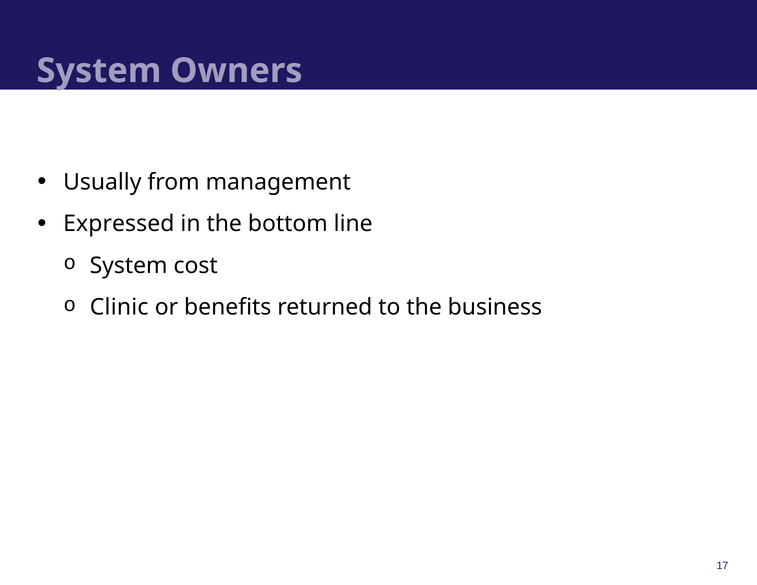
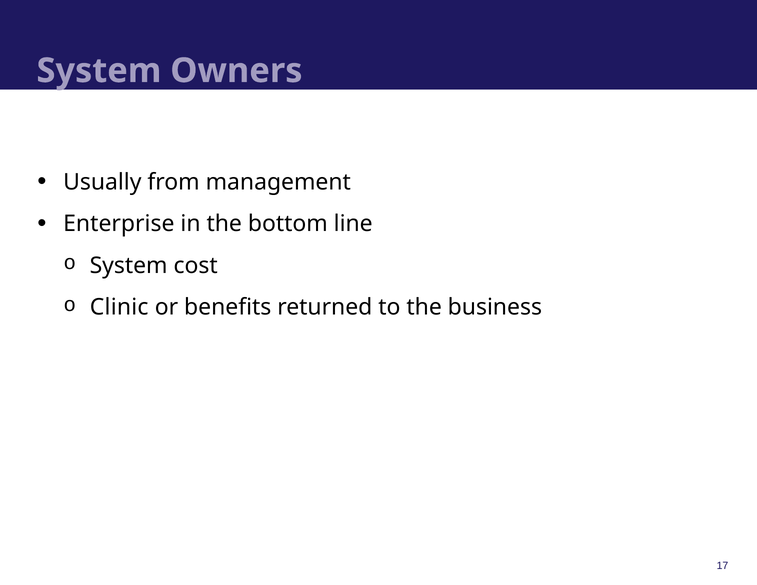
Expressed: Expressed -> Enterprise
